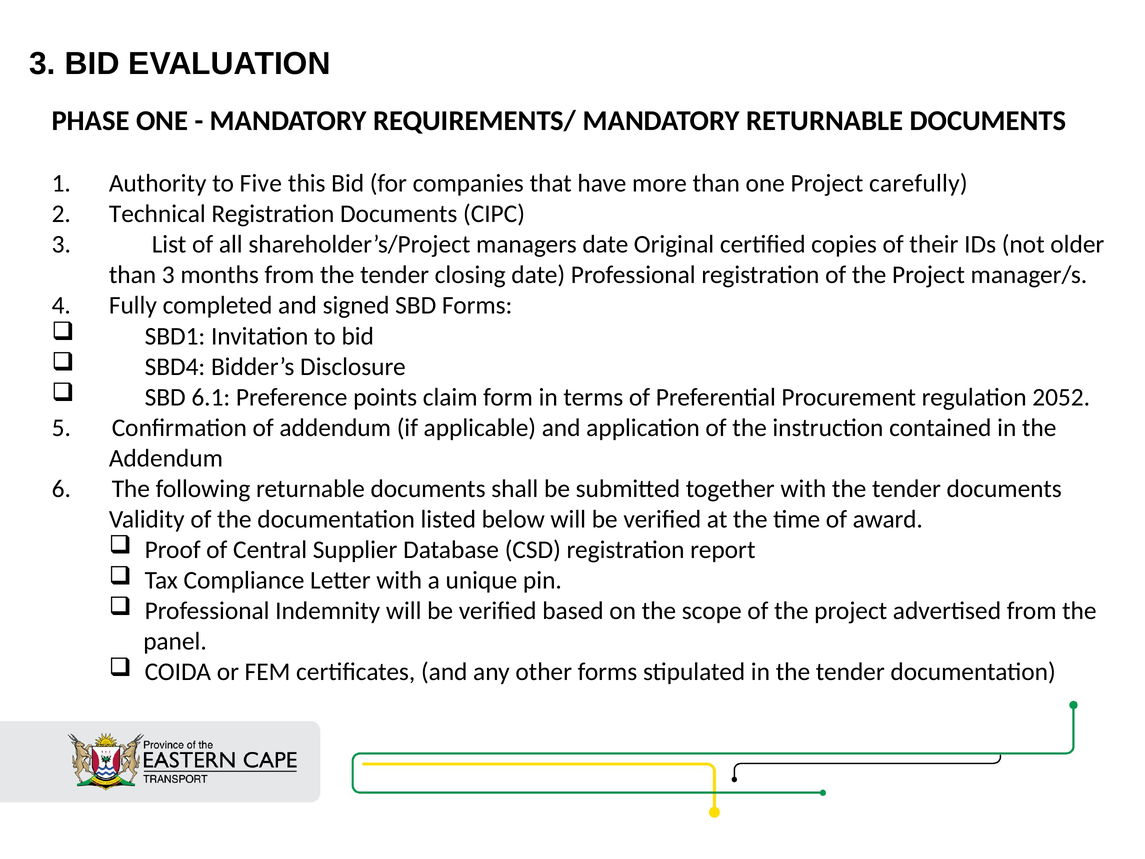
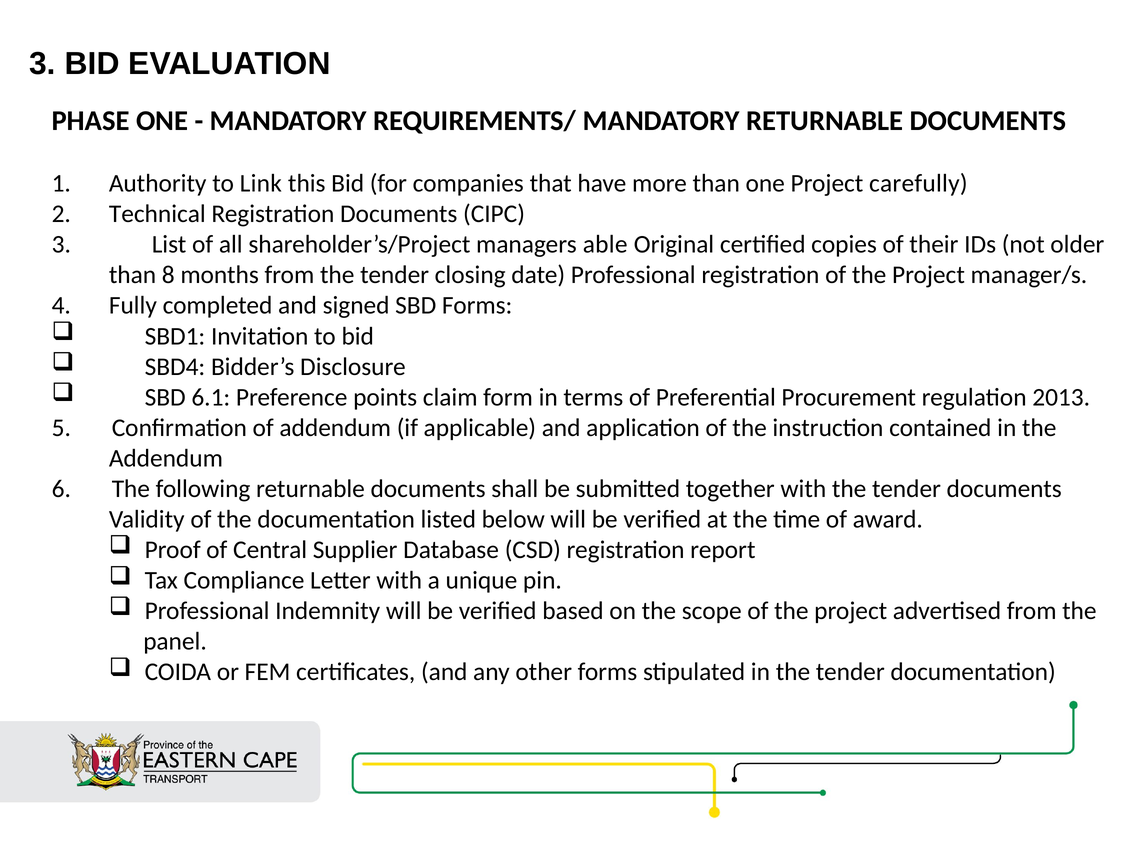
Five: Five -> Link
managers date: date -> able
than 3: 3 -> 8
2052: 2052 -> 2013
